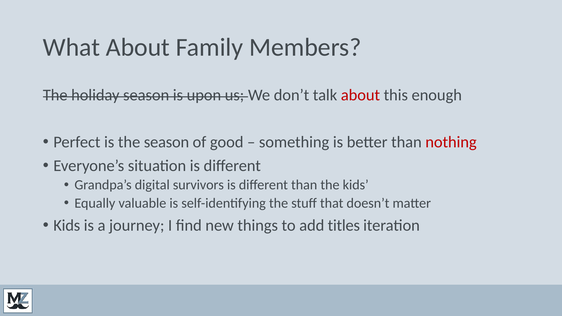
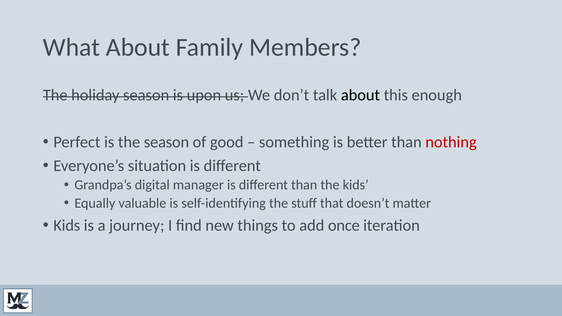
about at (360, 95) colour: red -> black
survivors: survivors -> manager
titles: titles -> once
